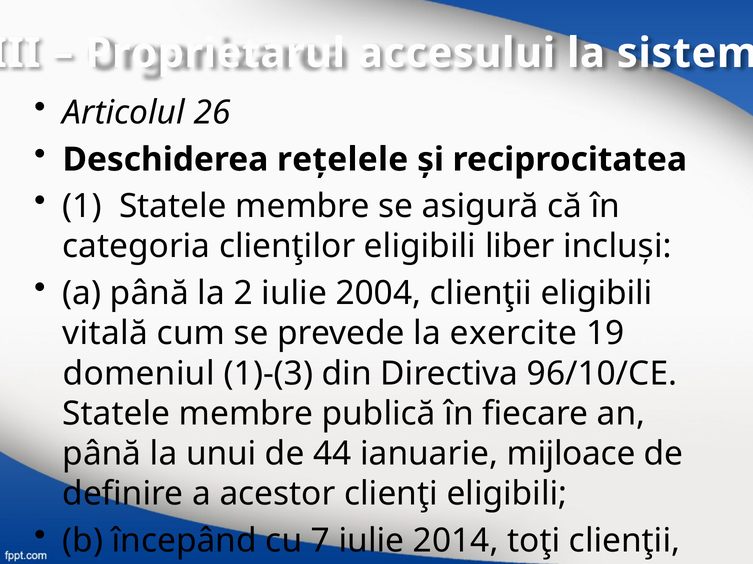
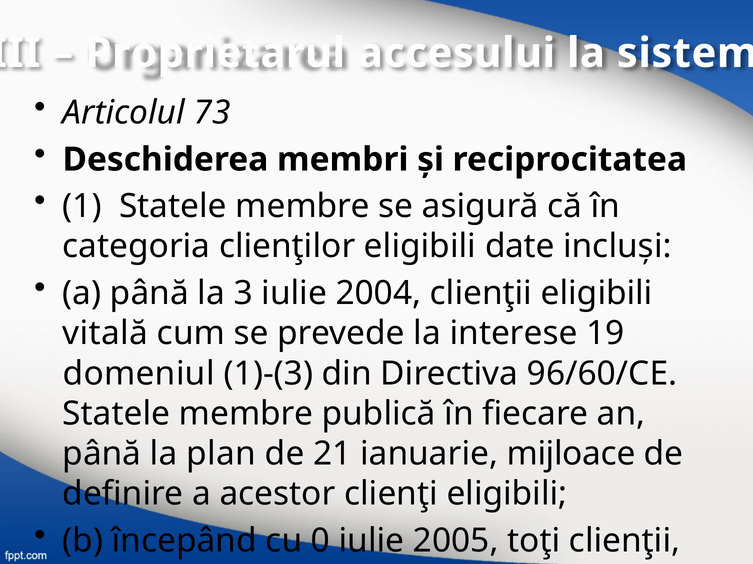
26: 26 -> 73
reţelele: reţelele -> membri
liber: liber -> date
2: 2 -> 3
exercite: exercite -> interese
96/10/CE: 96/10/CE -> 96/60/CE
unui: unui -> plan
44: 44 -> 21
7: 7 -> 0
2014: 2014 -> 2005
